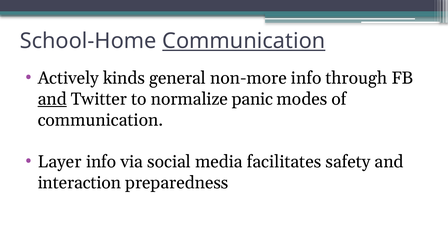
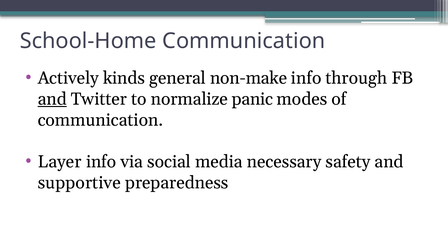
Communication at (244, 41) underline: present -> none
non-more: non-more -> non-make
facilitates: facilitates -> necessary
interaction: interaction -> supportive
